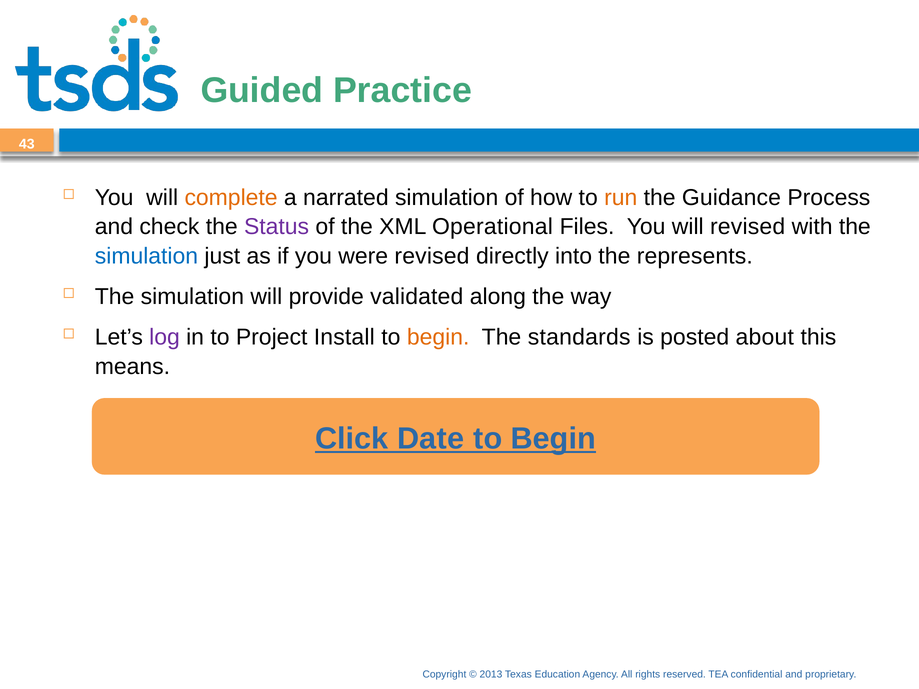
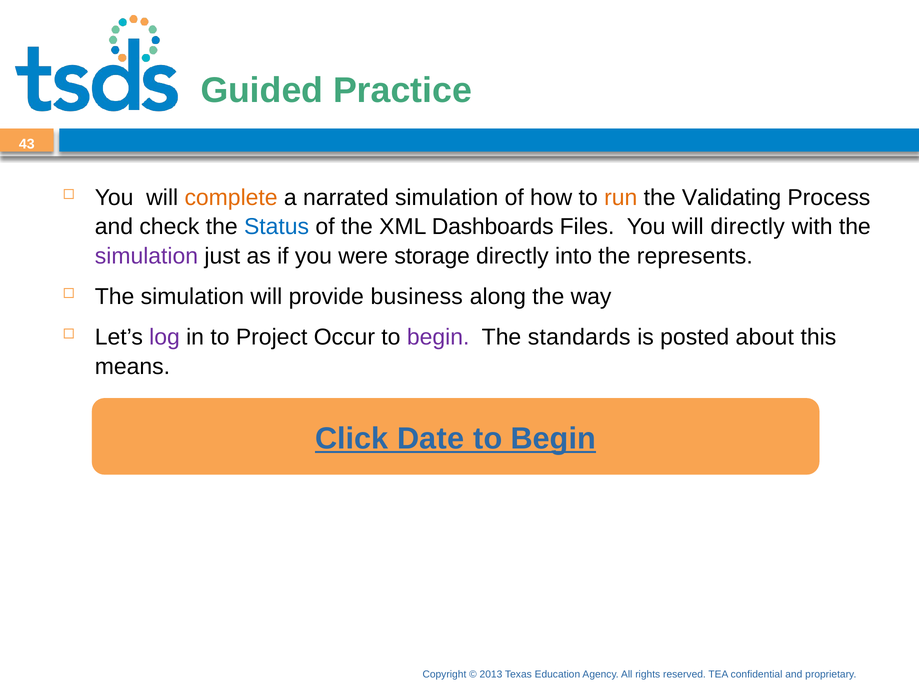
Guidance: Guidance -> Validating
Status colour: purple -> blue
Operational: Operational -> Dashboards
will revised: revised -> directly
simulation at (146, 256) colour: blue -> purple
were revised: revised -> storage
validated: validated -> business
Install: Install -> Occur
begin at (438, 337) colour: orange -> purple
